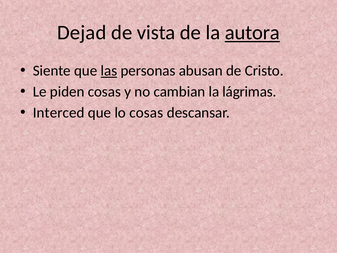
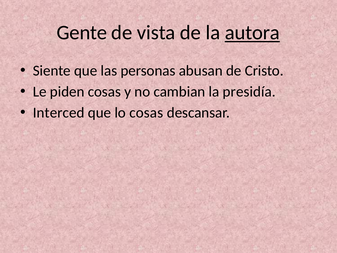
Dejad: Dejad -> Gente
las underline: present -> none
lágrimas: lágrimas -> presidía
